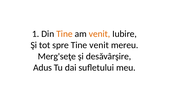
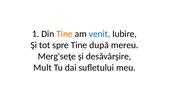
venit at (99, 34) colour: orange -> blue
Tine venit: venit -> după
Adus: Adus -> Mult
